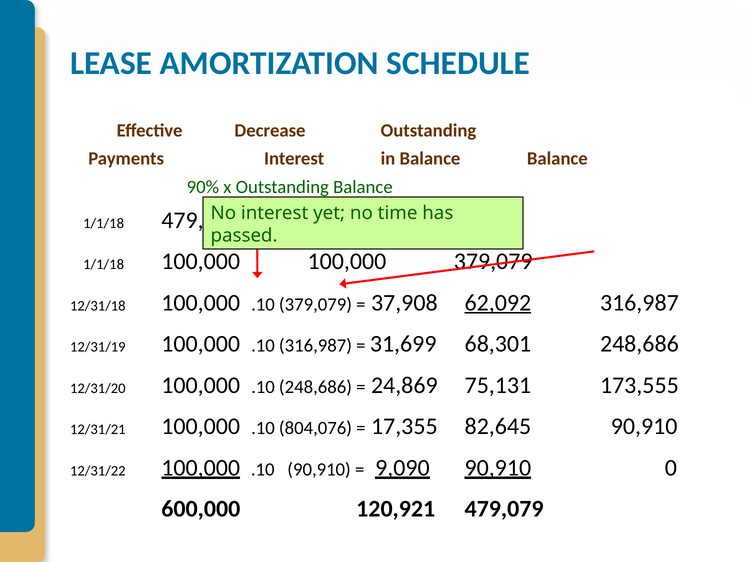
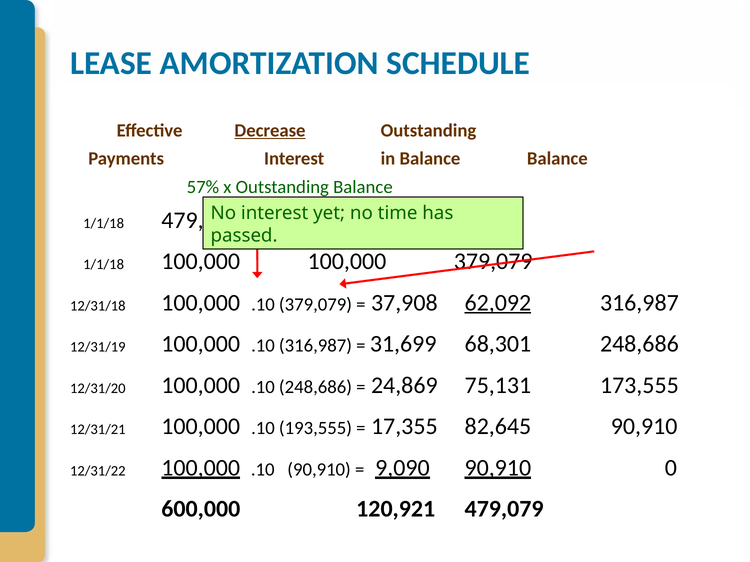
Decrease underline: none -> present
90%: 90% -> 57%
804,076: 804,076 -> 193,555
